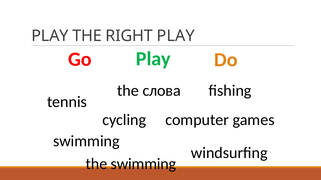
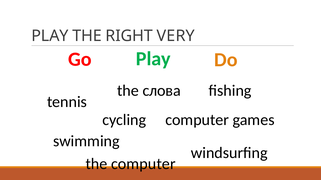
RIGHT PLAY: PLAY -> VERY
the swimming: swimming -> computer
